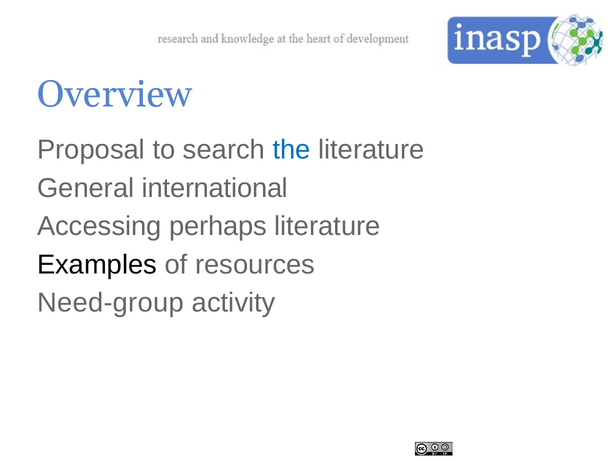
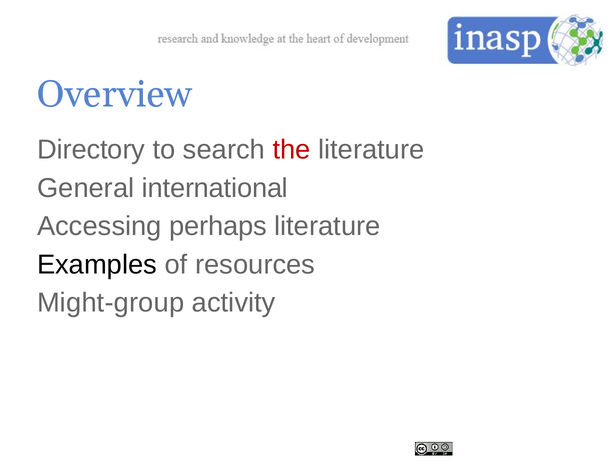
Proposal: Proposal -> Directory
the colour: blue -> red
Need-group: Need-group -> Might-group
